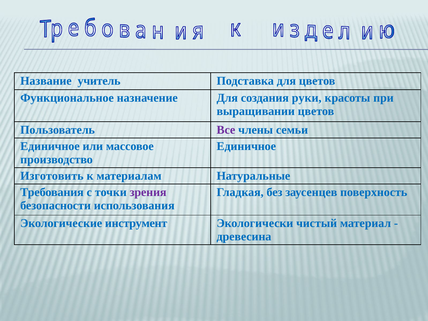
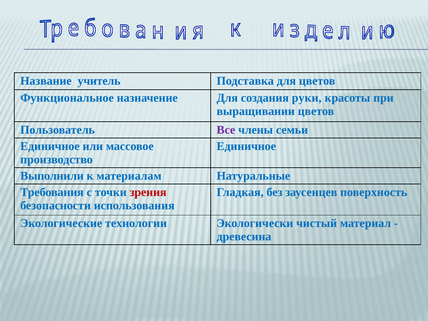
Изготовить: Изготовить -> Выполнили
зрения colour: purple -> red
инструмент: инструмент -> технологии
